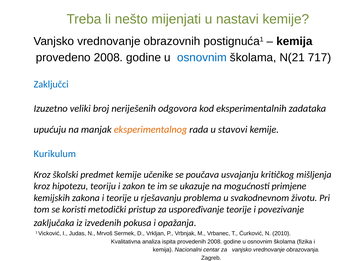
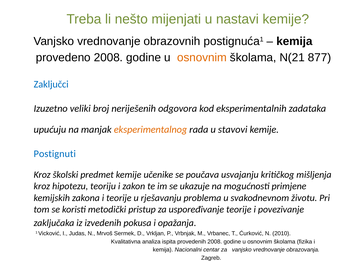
osnovnim at (202, 58) colour: blue -> orange
717: 717 -> 877
Kurikulum: Kurikulum -> Postignuti
